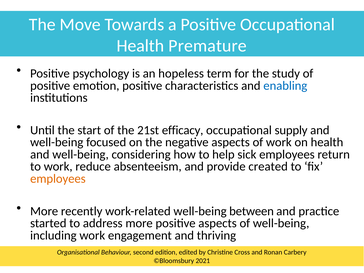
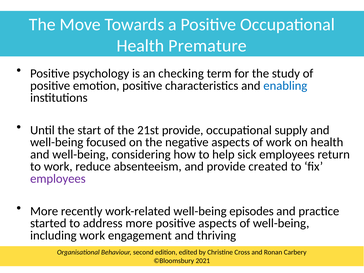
hopeless: hopeless -> checking
21st efficacy: efficacy -> provide
employees at (58, 179) colour: orange -> purple
between: between -> episodes
